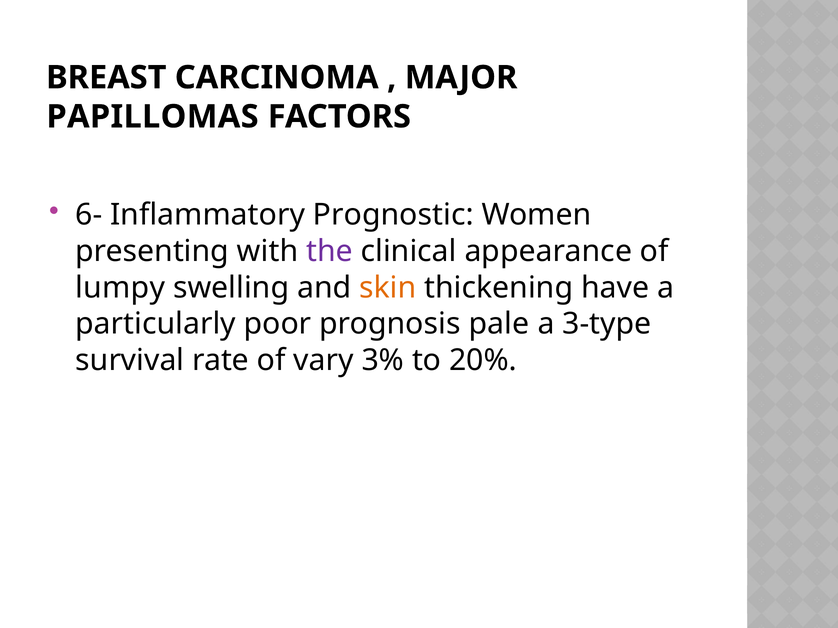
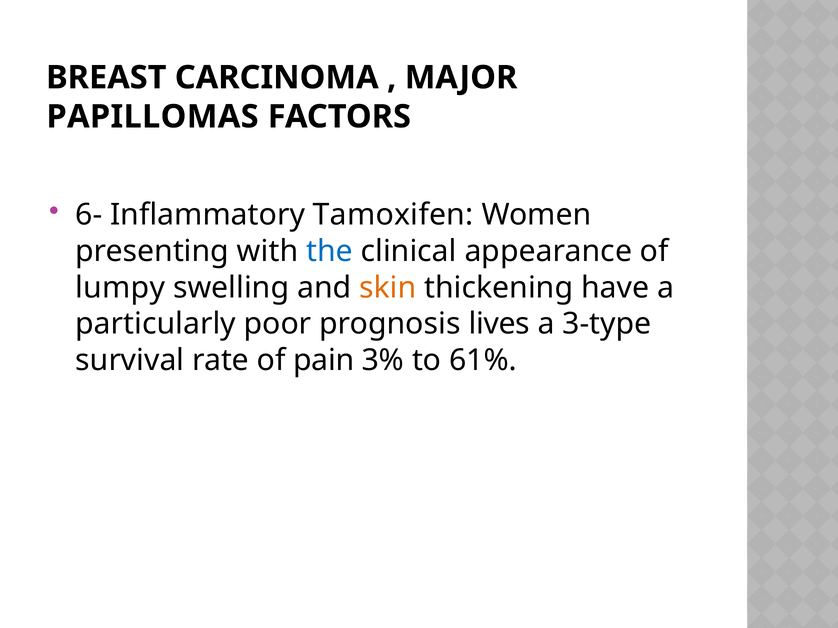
Prognostic: Prognostic -> Tamoxifen
the colour: purple -> blue
pale: pale -> lives
vary: vary -> pain
20%: 20% -> 61%
